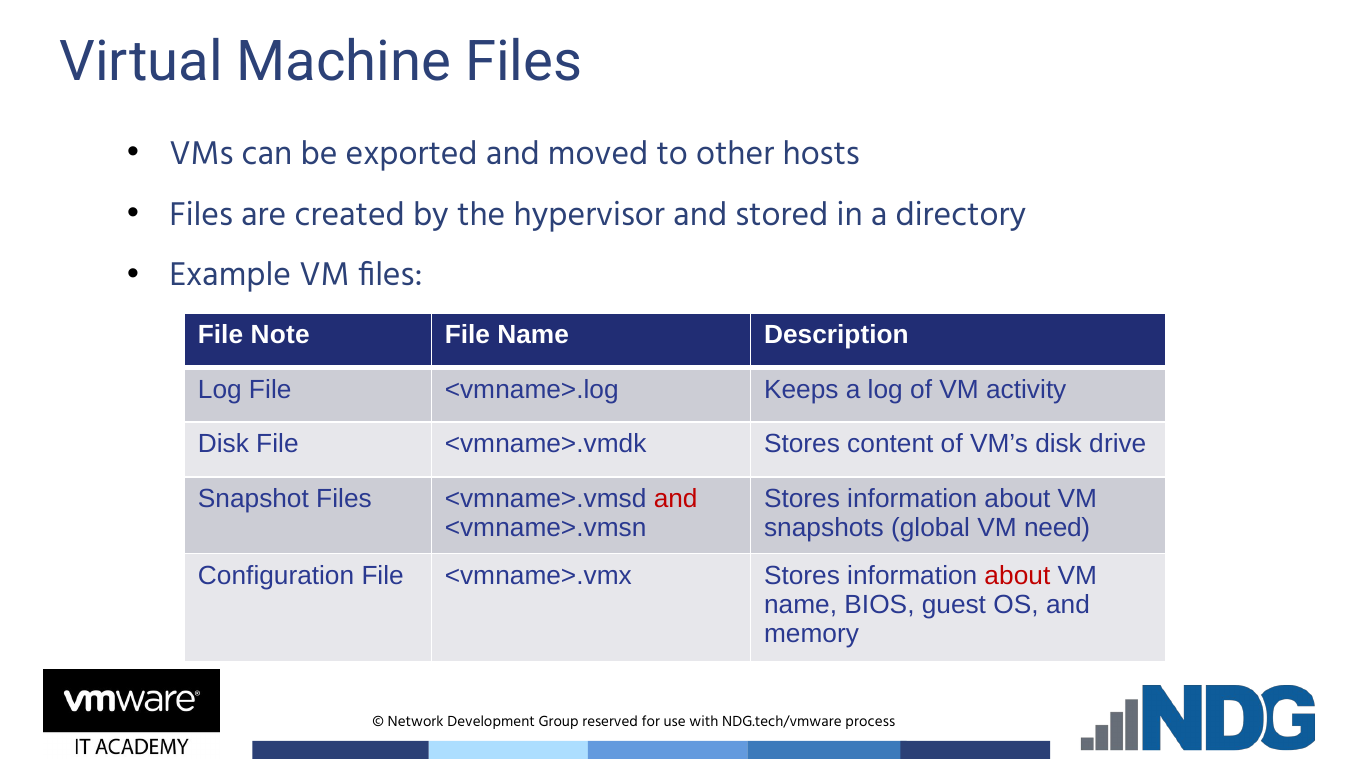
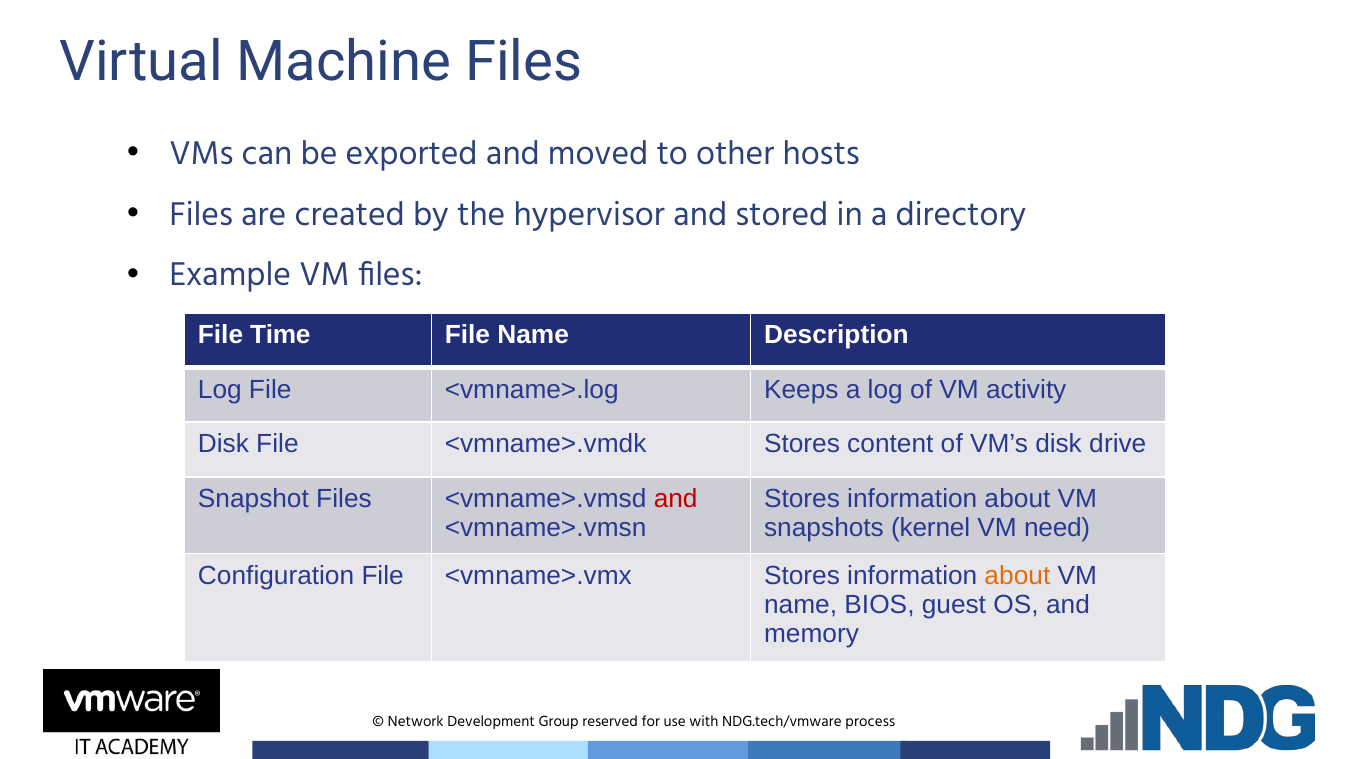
Note: Note -> Time
global: global -> kernel
about at (1017, 576) colour: red -> orange
